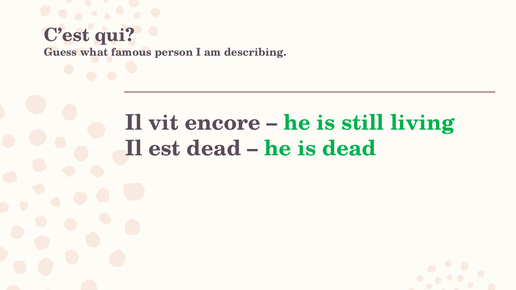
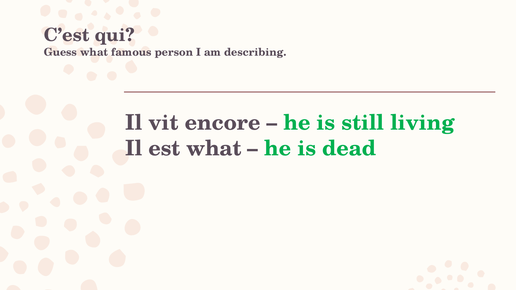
est dead: dead -> what
